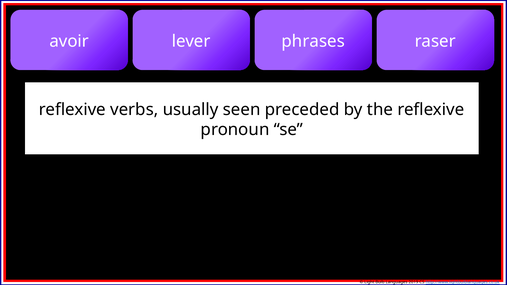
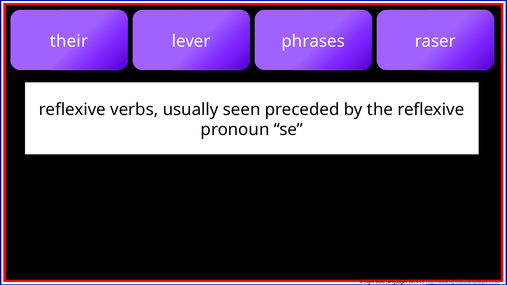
avoir: avoir -> their
